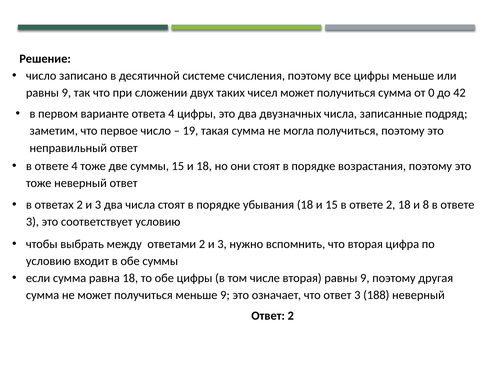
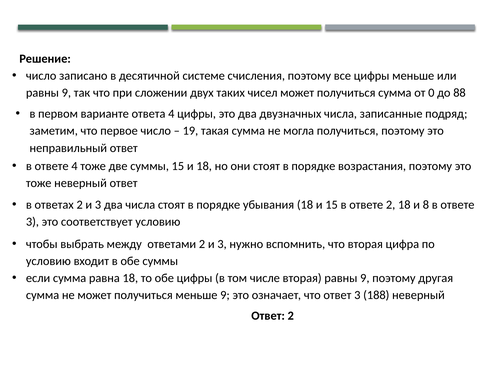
42: 42 -> 88
